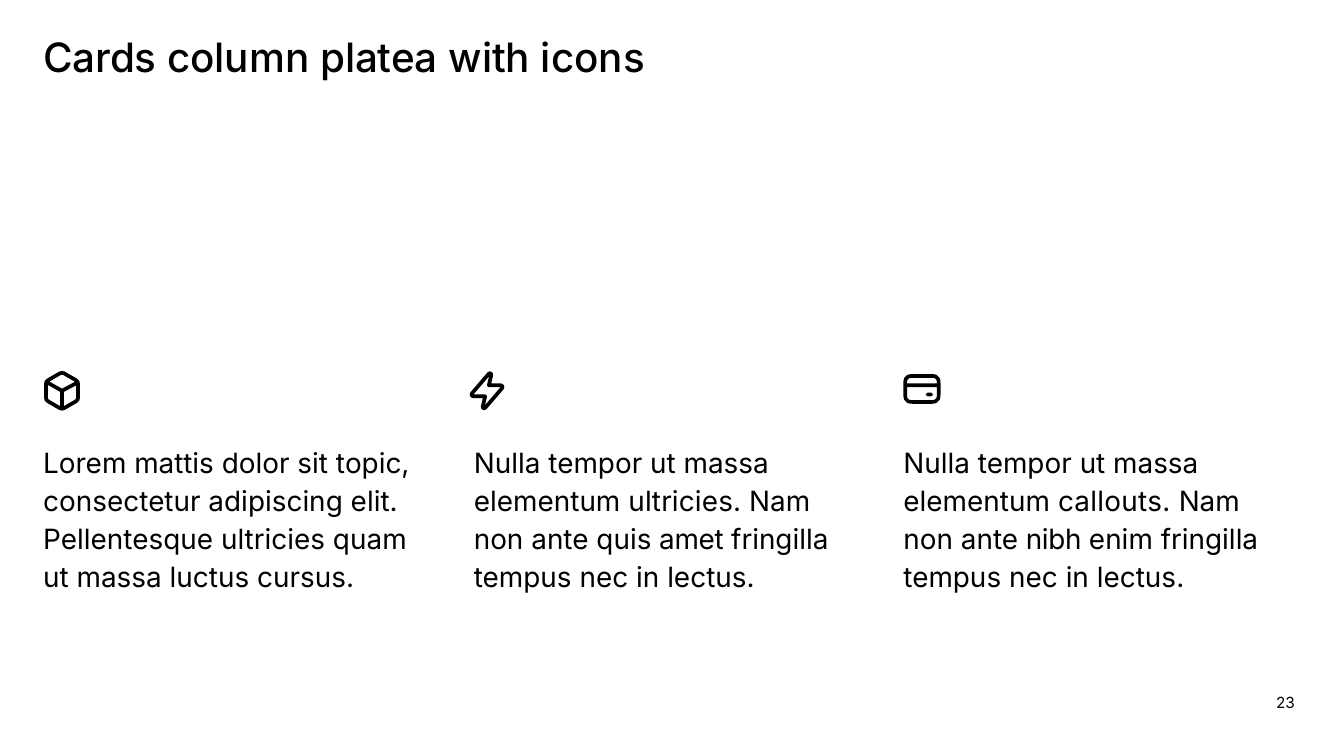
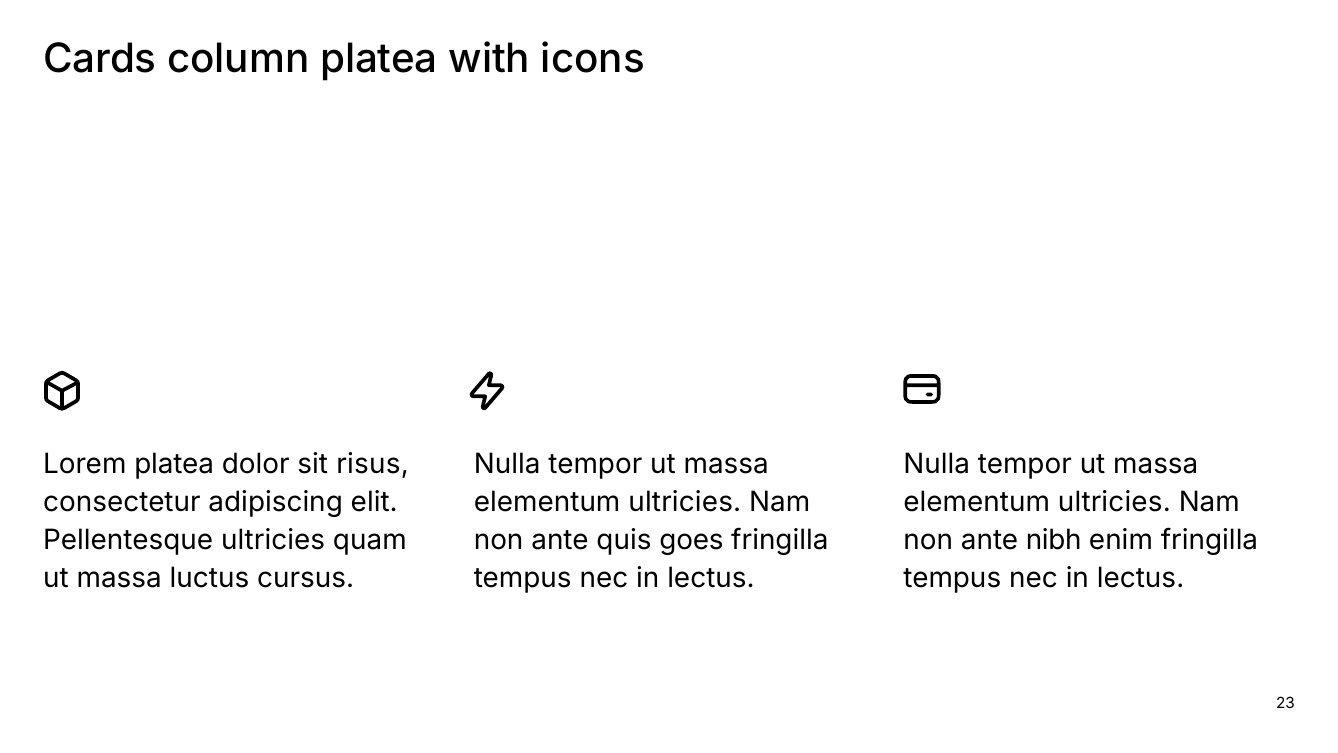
Lorem mattis: mattis -> platea
topic: topic -> risus
callouts at (1114, 502): callouts -> ultricies
amet: amet -> goes
